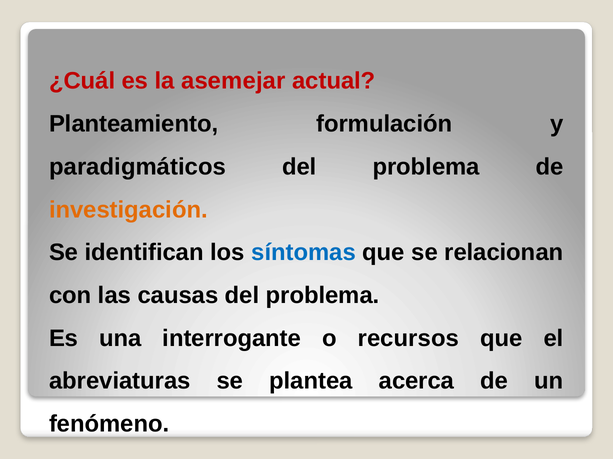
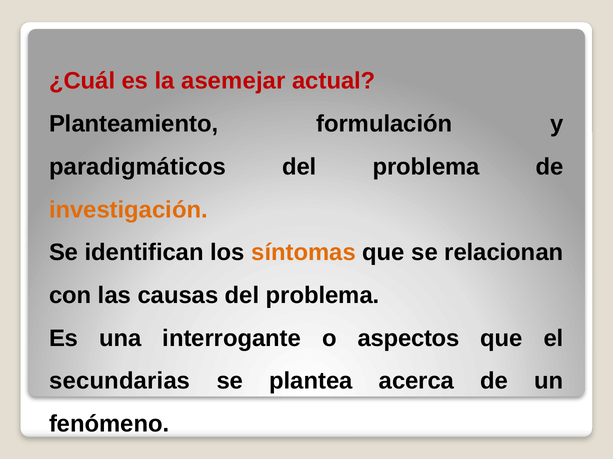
síntomas colour: blue -> orange
recursos: recursos -> aspectos
abreviaturas: abreviaturas -> secundarias
